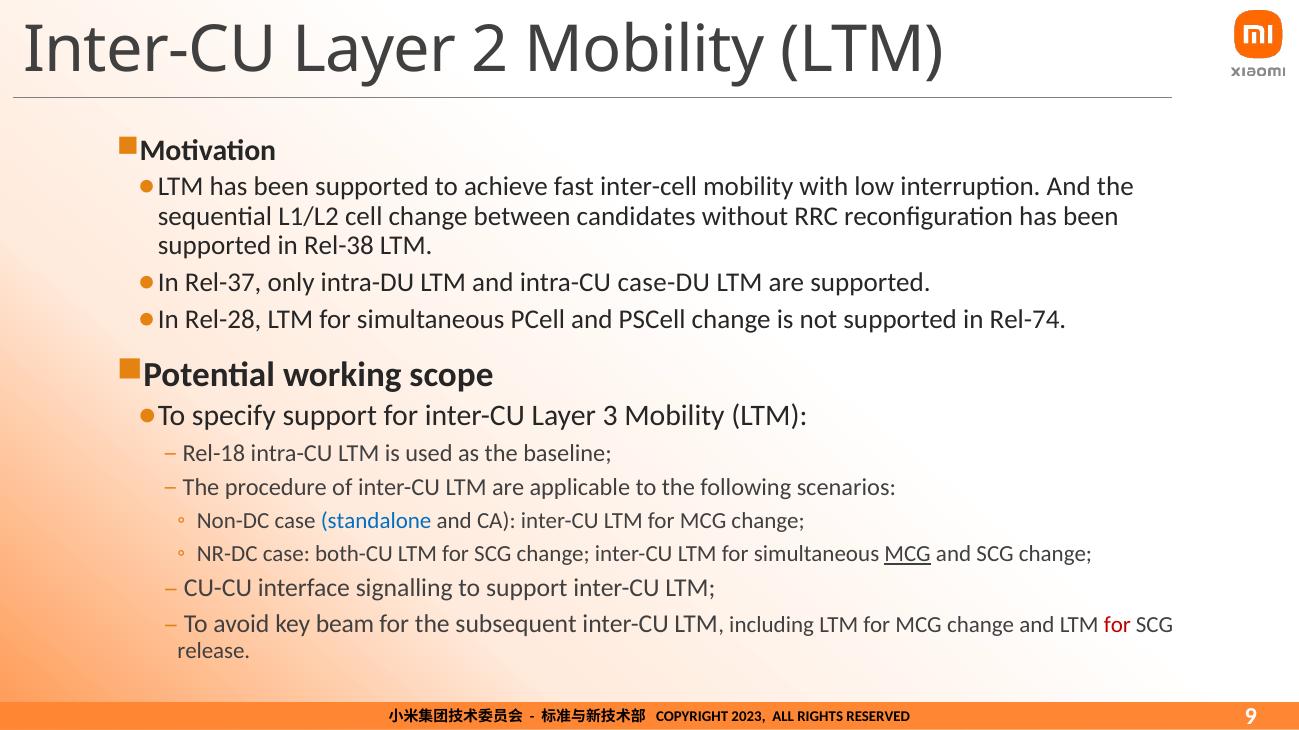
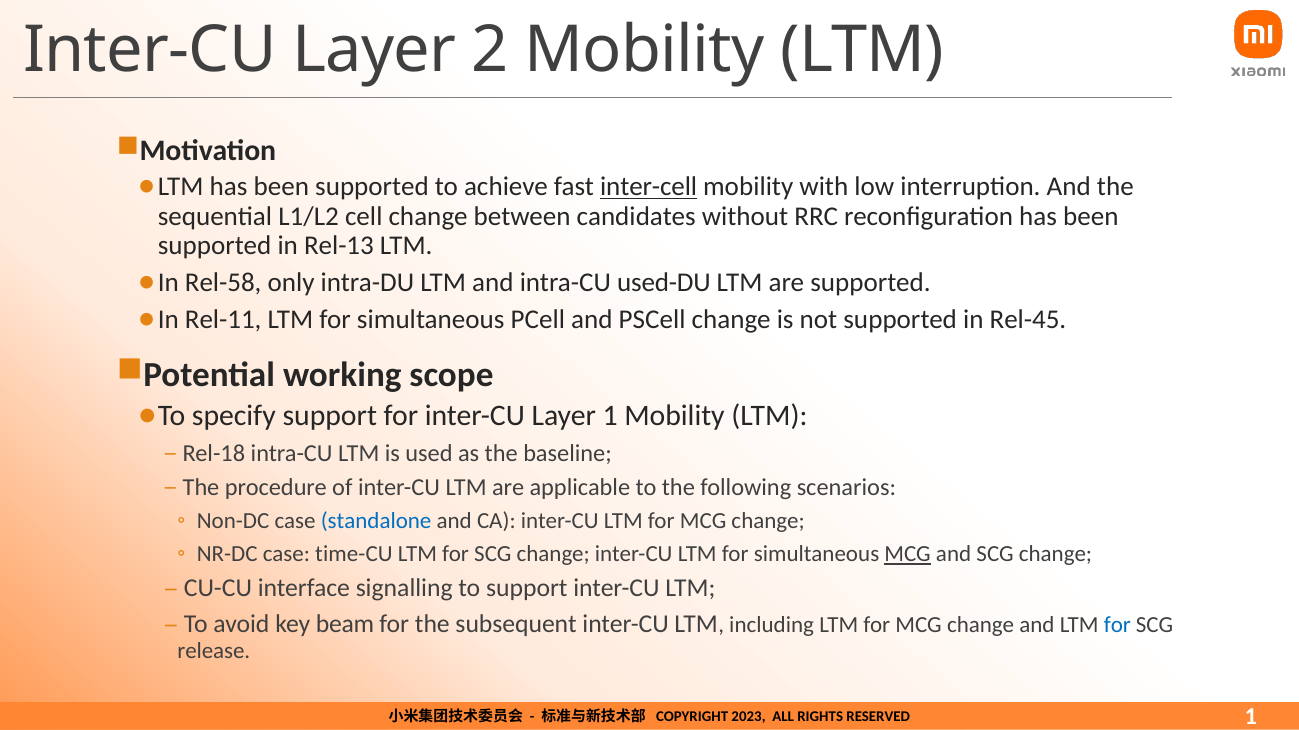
inter-cell underline: none -> present
Rel-38: Rel-38 -> Rel-13
Rel-37: Rel-37 -> Rel-58
case-DU: case-DU -> used-DU
Rel-28: Rel-28 -> Rel-11
Rel-74: Rel-74 -> Rel-45
Layer 3: 3 -> 1
both-CU: both-CU -> time-CU
for at (1117, 626) colour: red -> blue
9 at (1251, 717): 9 -> 1
